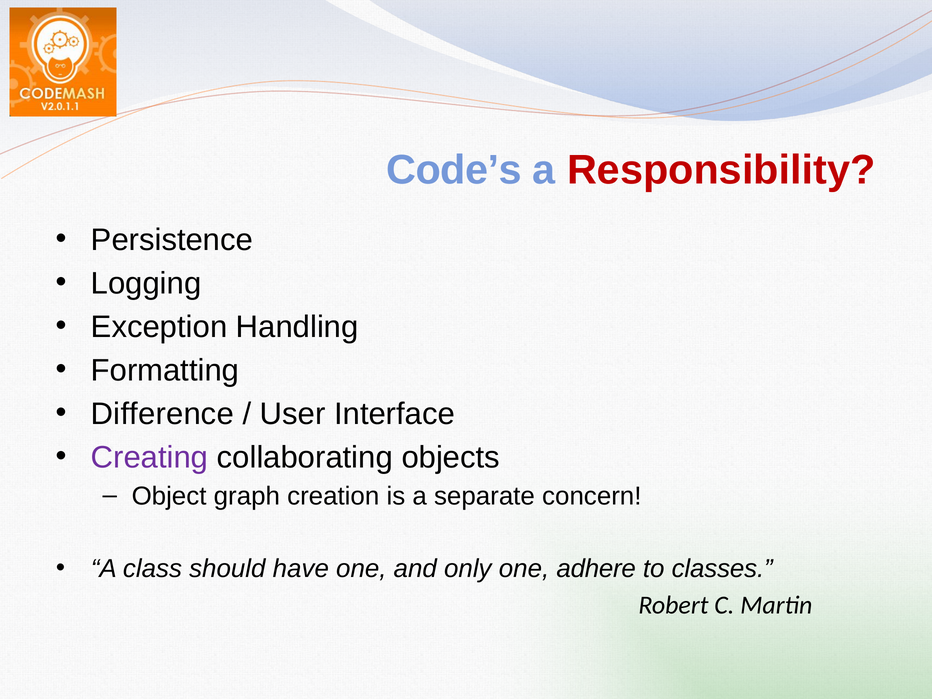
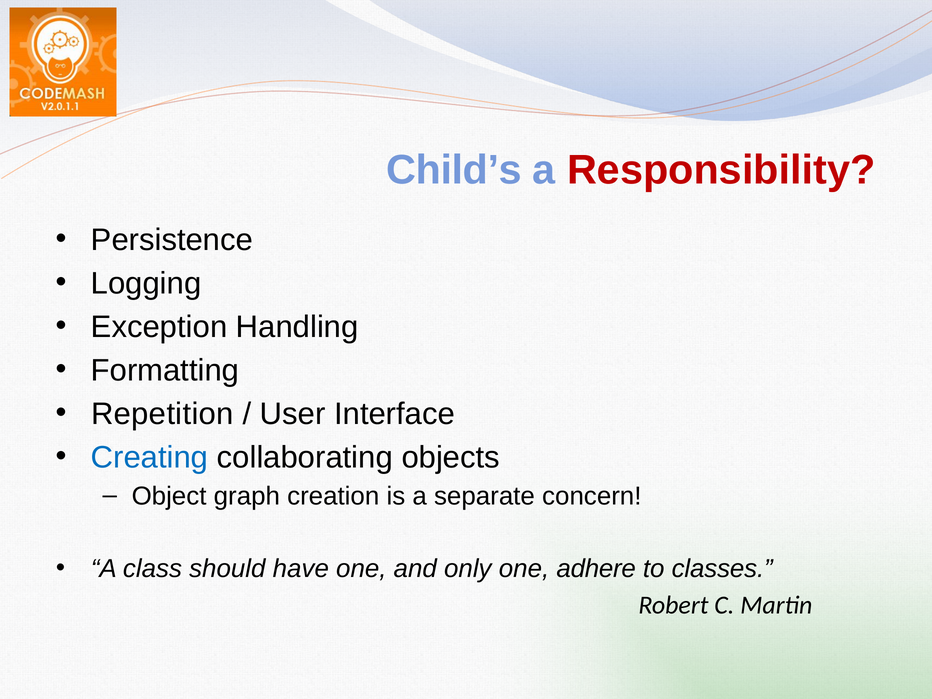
Code’s: Code’s -> Child’s
Difference: Difference -> Repetition
Creating colour: purple -> blue
